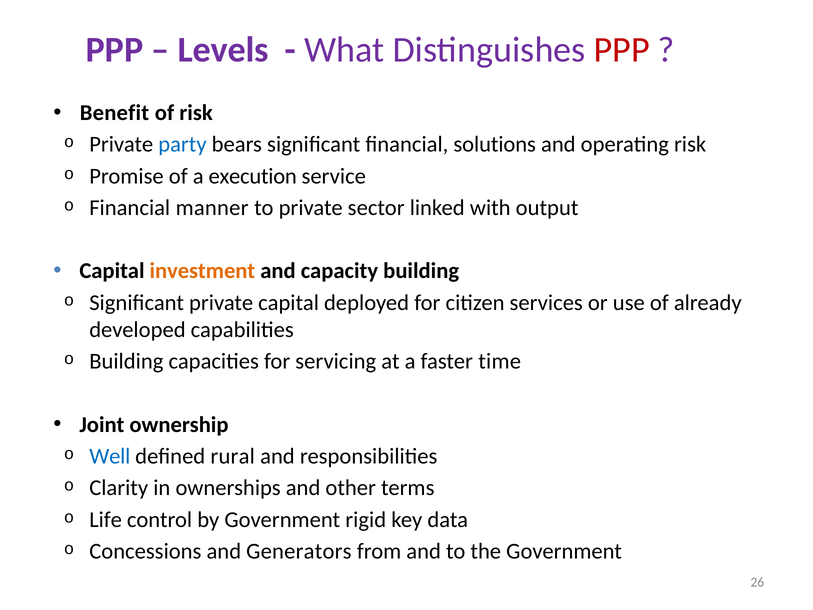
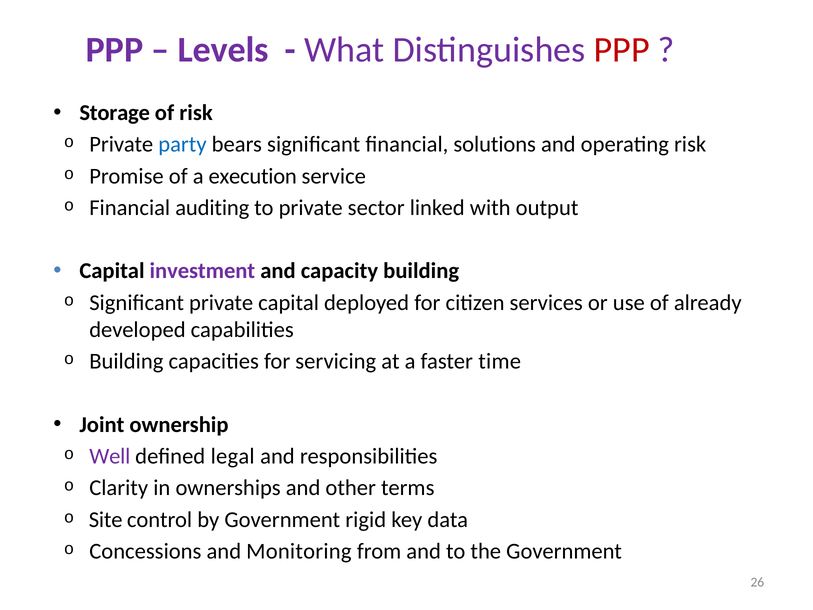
Benefit: Benefit -> Storage
manner: manner -> auditing
investment colour: orange -> purple
Well colour: blue -> purple
rural: rural -> legal
Life: Life -> Site
Generators: Generators -> Monitoring
